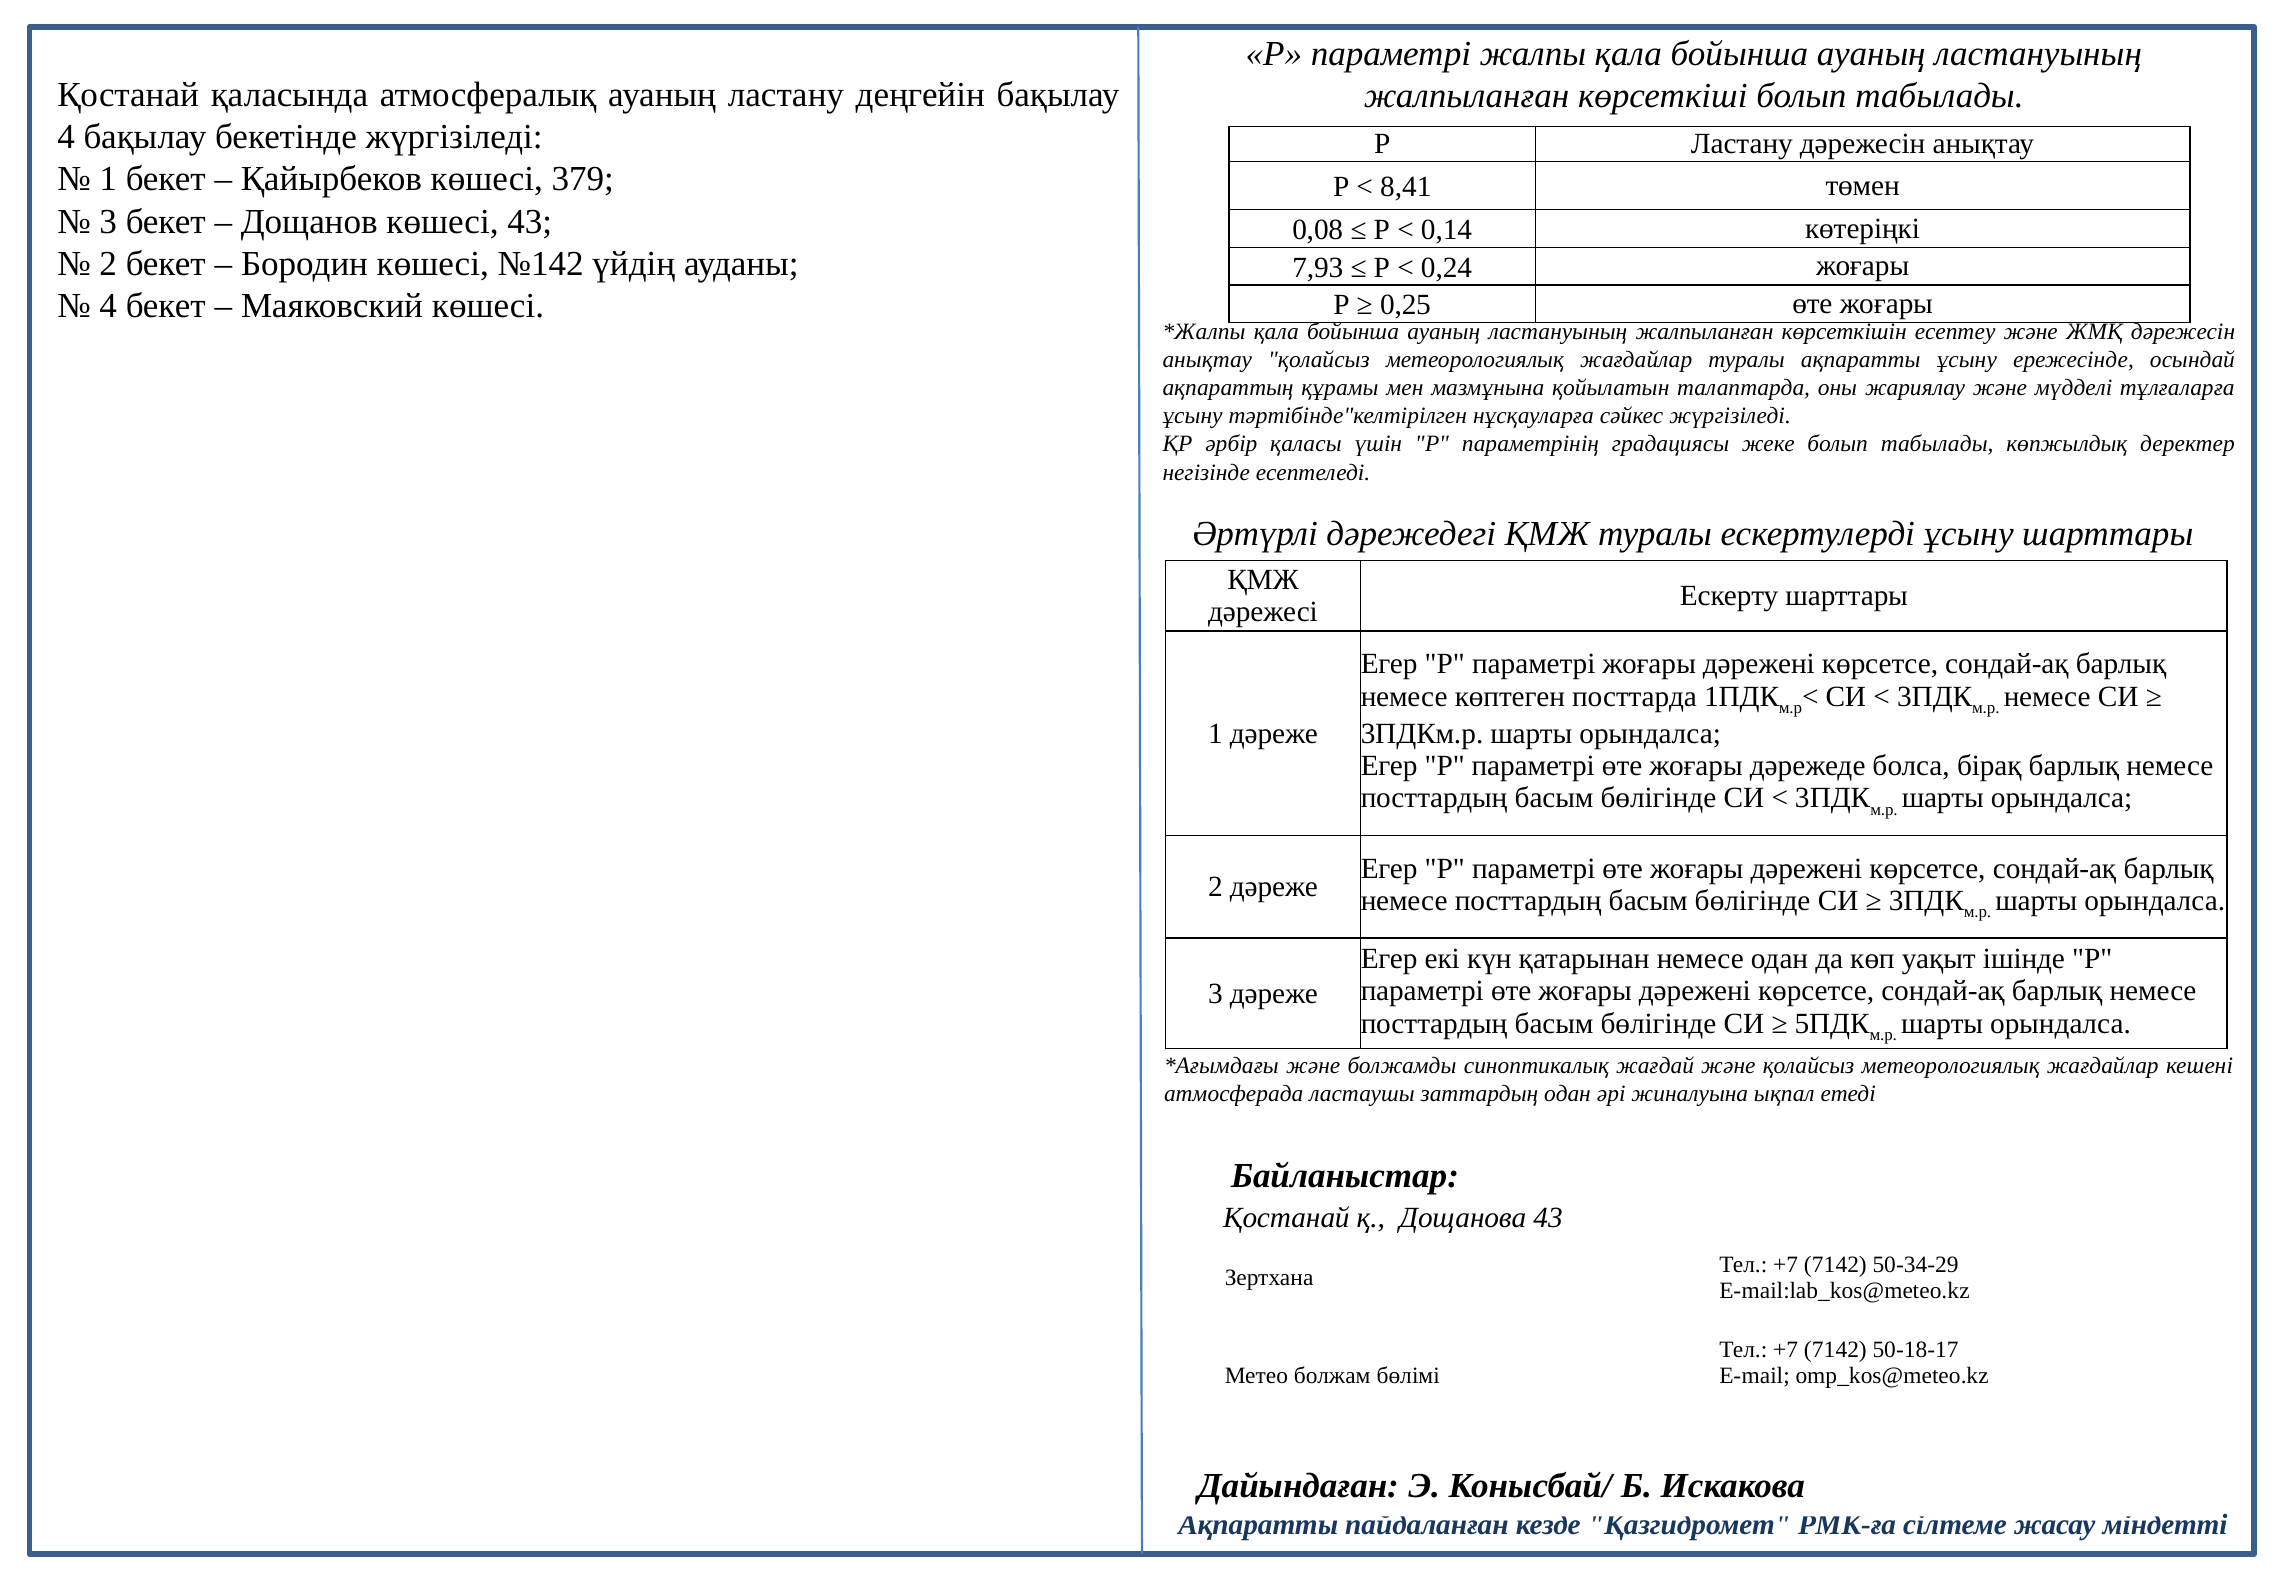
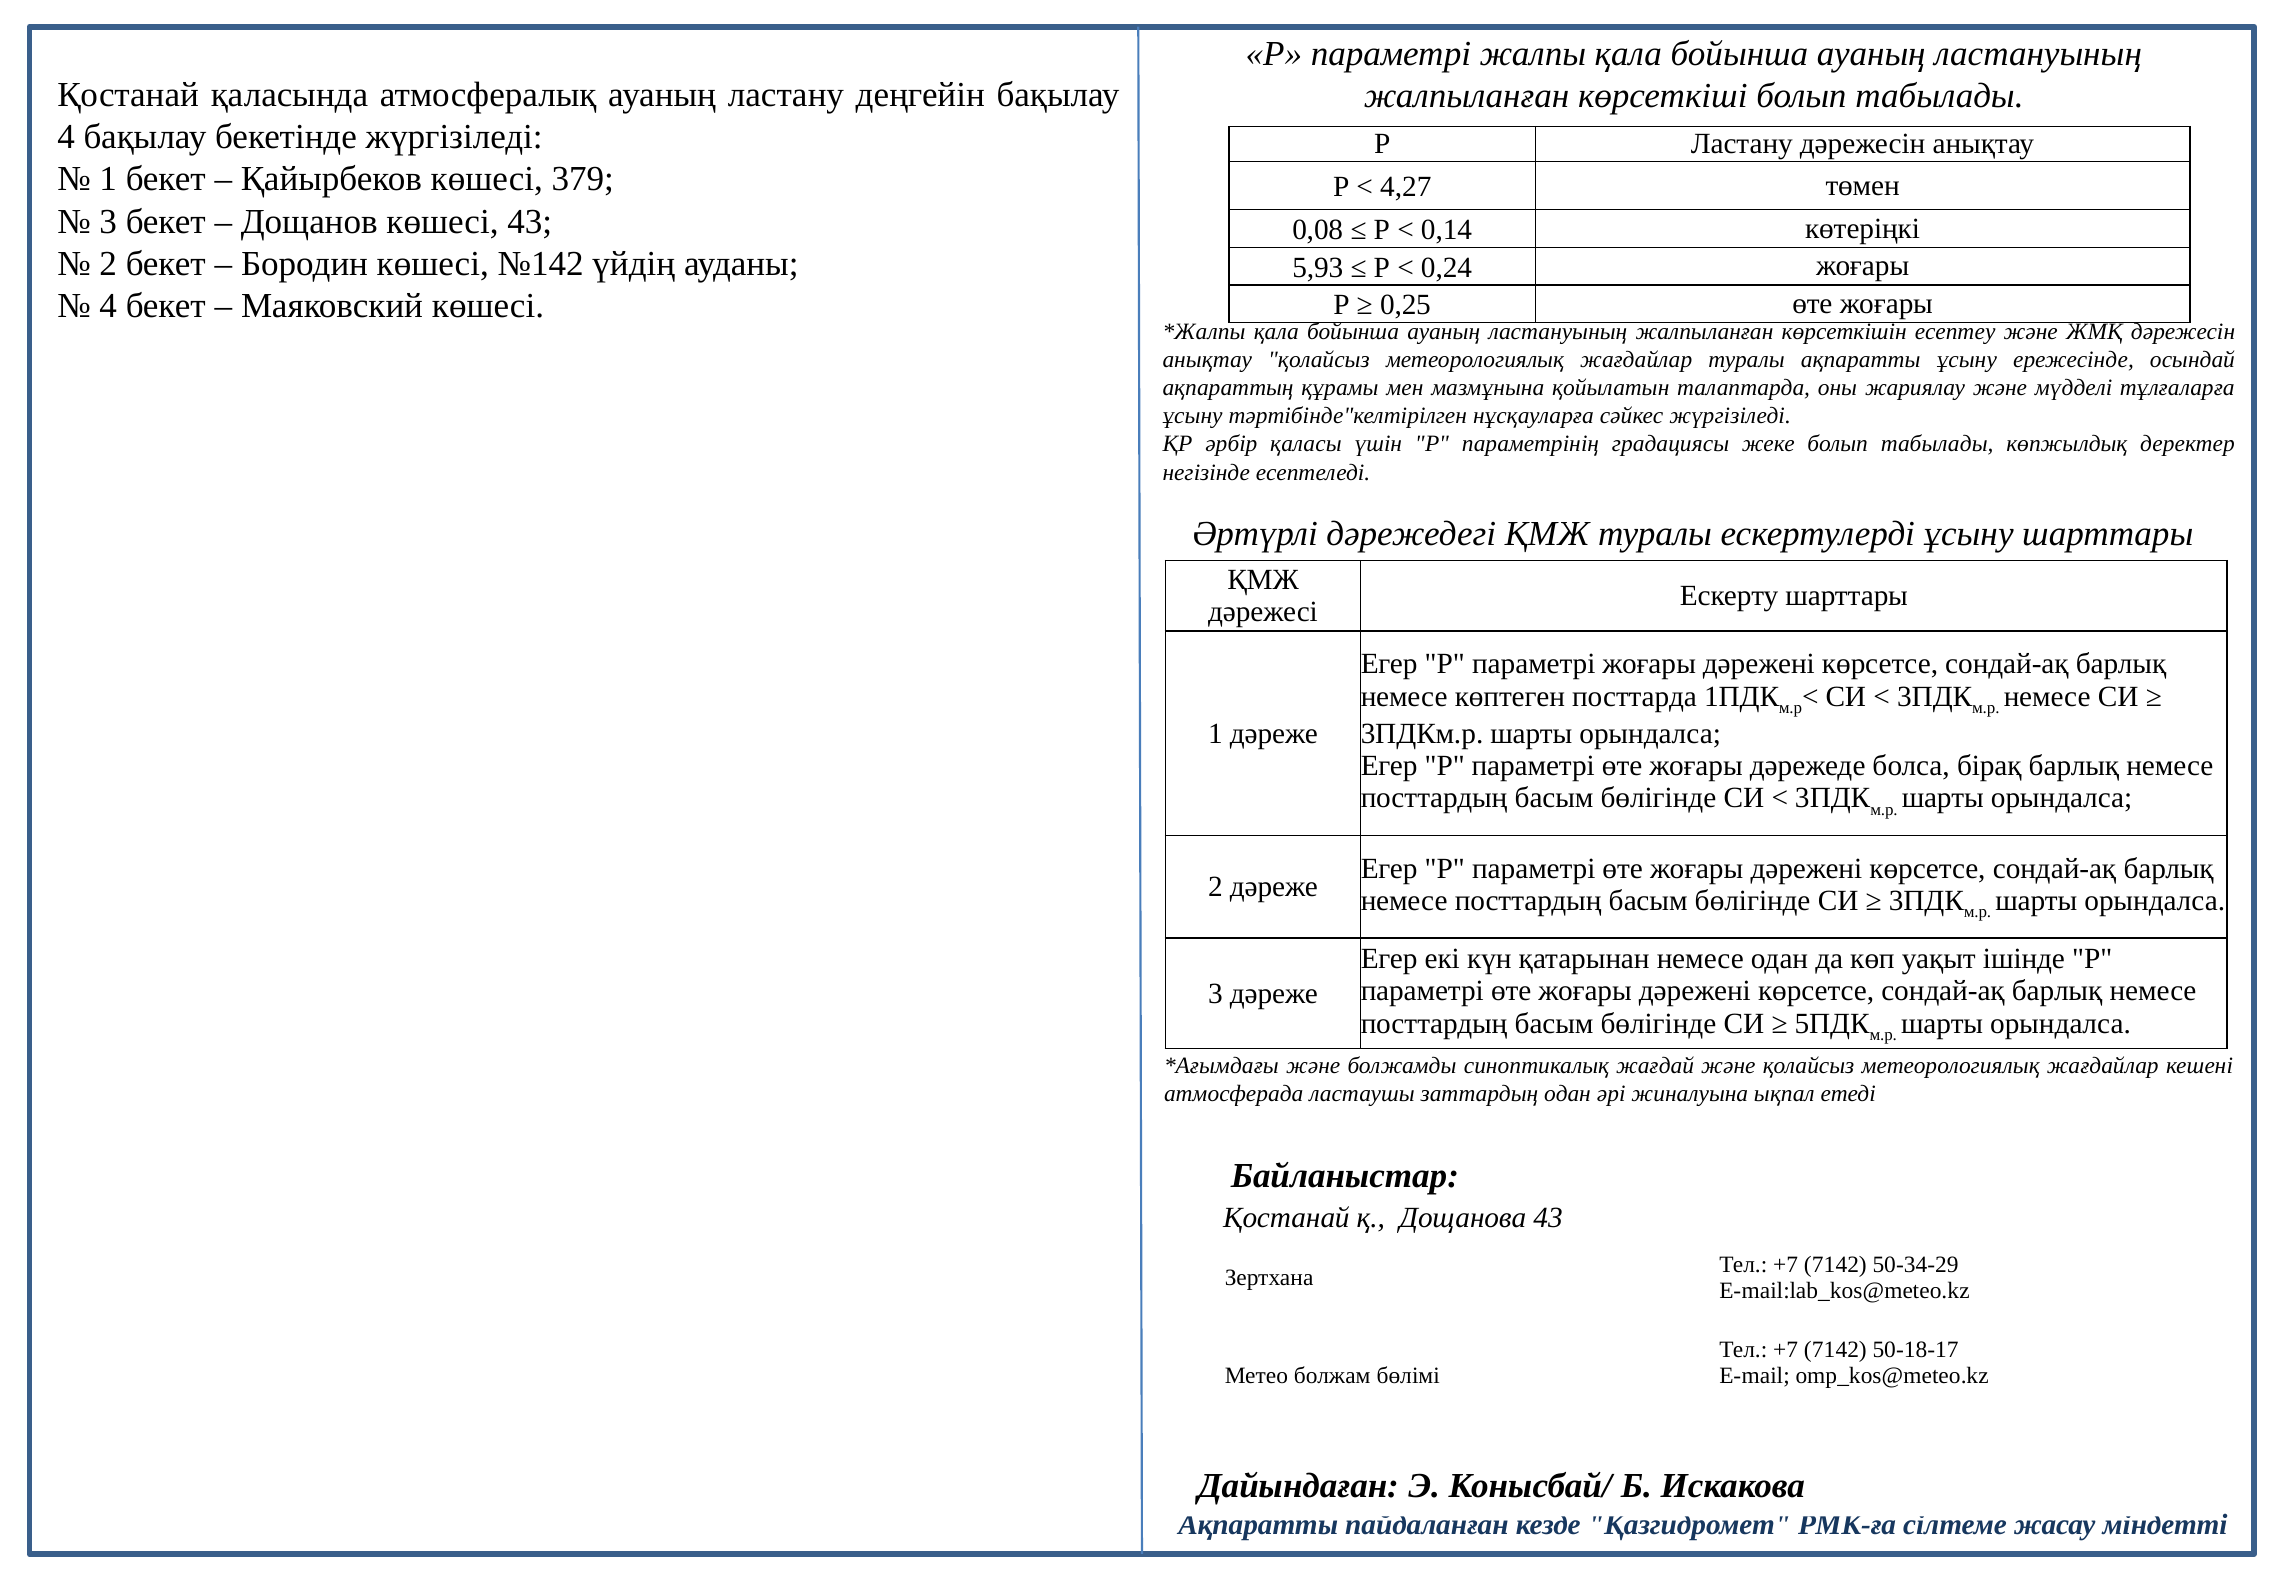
8,41: 8,41 -> 4,27
7,93: 7,93 -> 5,93
